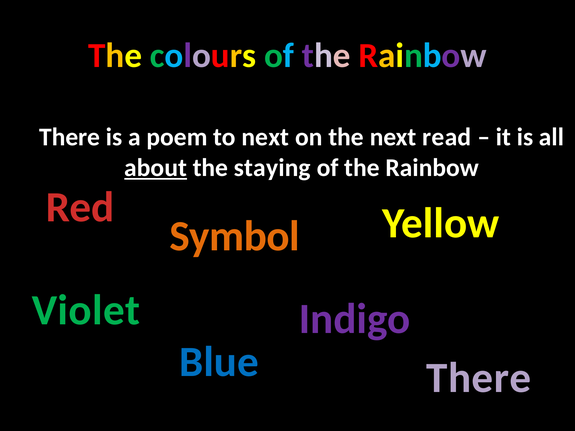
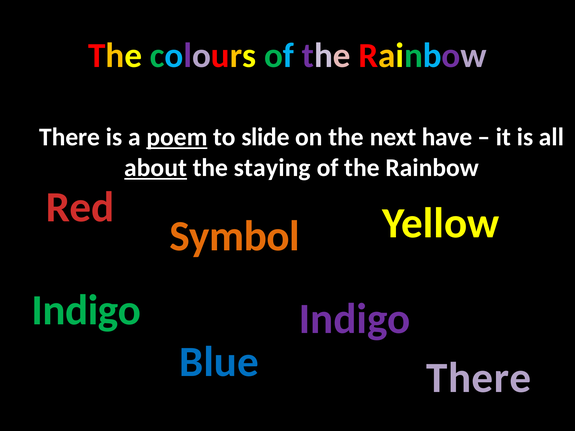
poem underline: none -> present
to next: next -> slide
read: read -> have
Violet at (86, 311): Violet -> Indigo
